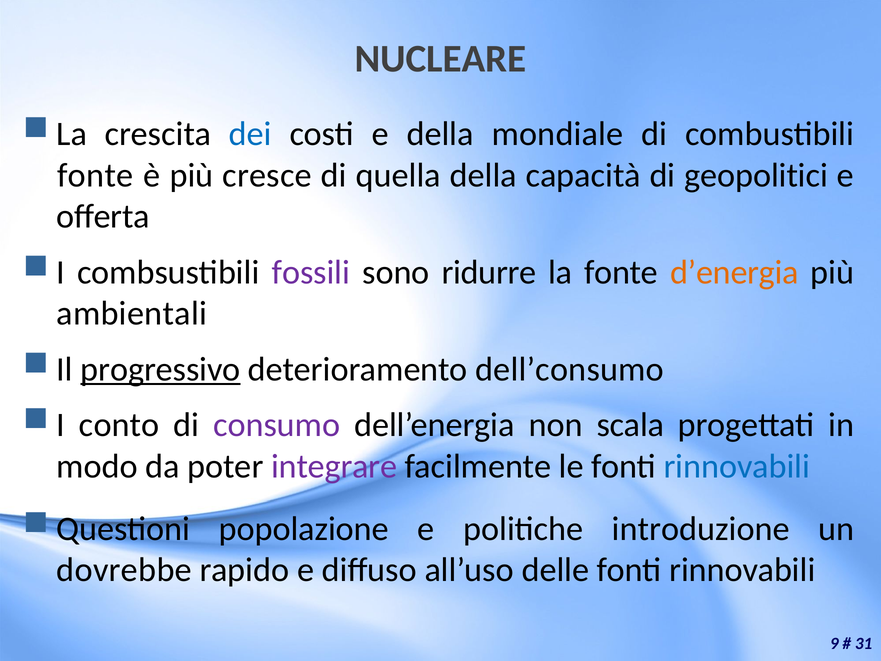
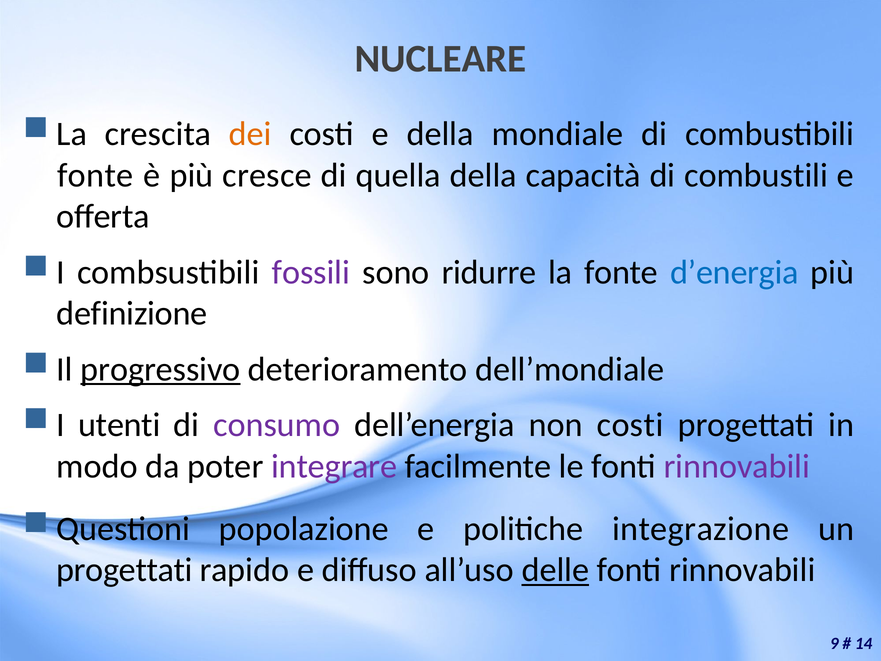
dei colour: blue -> orange
geopolitici: geopolitici -> combustili
d’energia colour: orange -> blue
ambientali: ambientali -> definizione
dell’consumo: dell’consumo -> dell’mondiale
conto: conto -> utenti
non scala: scala -> costi
rinnovabili at (737, 466) colour: blue -> purple
introduzione: introduzione -> integrazione
dovrebbe at (124, 570): dovrebbe -> progettati
delle underline: none -> present
31: 31 -> 14
